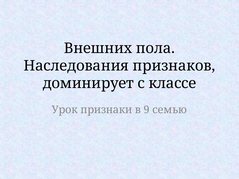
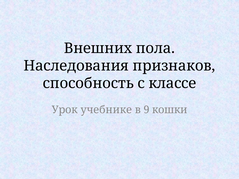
доминирует: доминирует -> способность
признаки: признаки -> учебнике
семью: семью -> кошки
